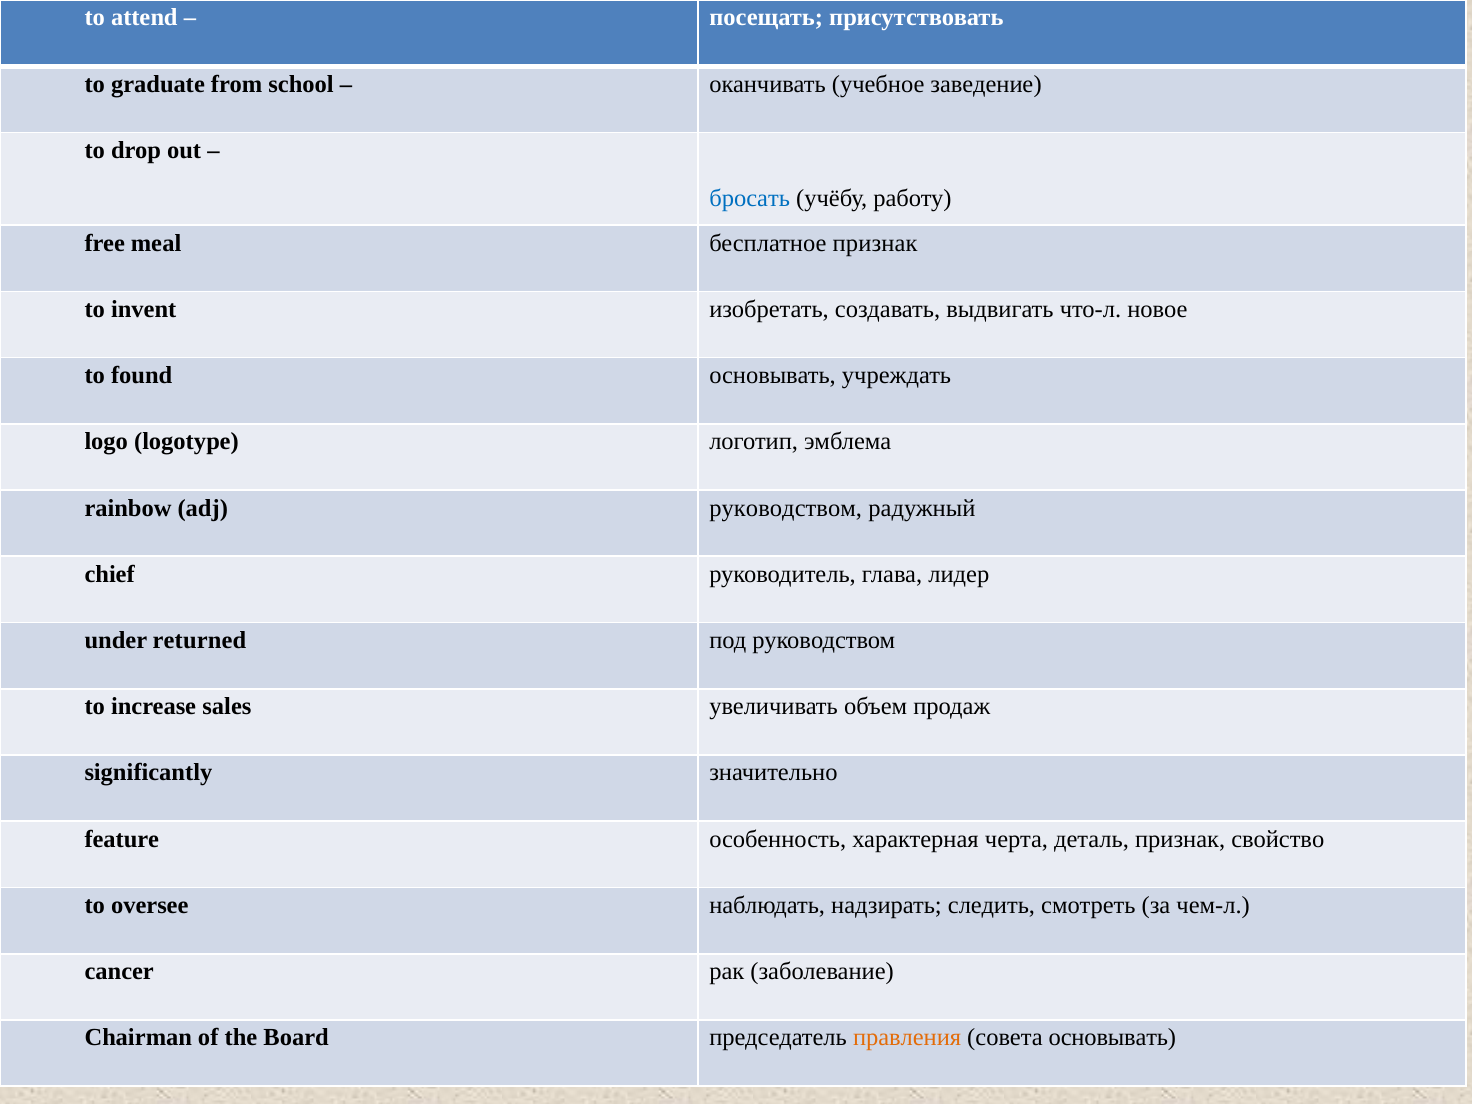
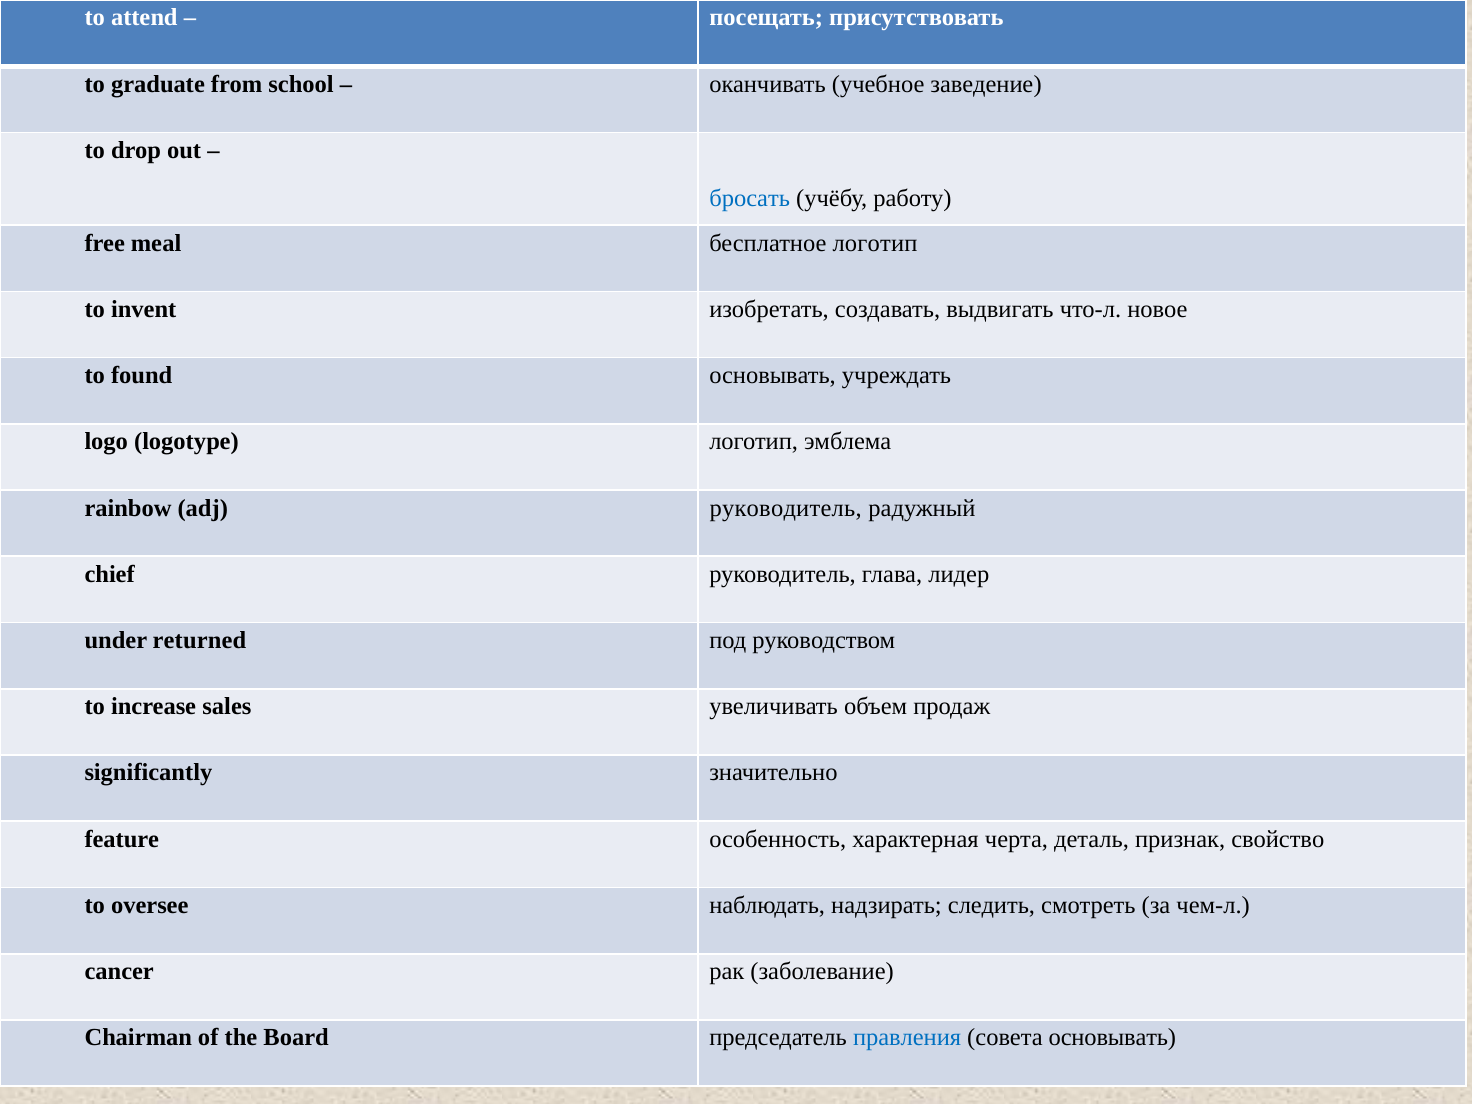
бесплатное признак: признак -> логотип
adj руководством: руководством -> руководитель
правления colour: orange -> blue
